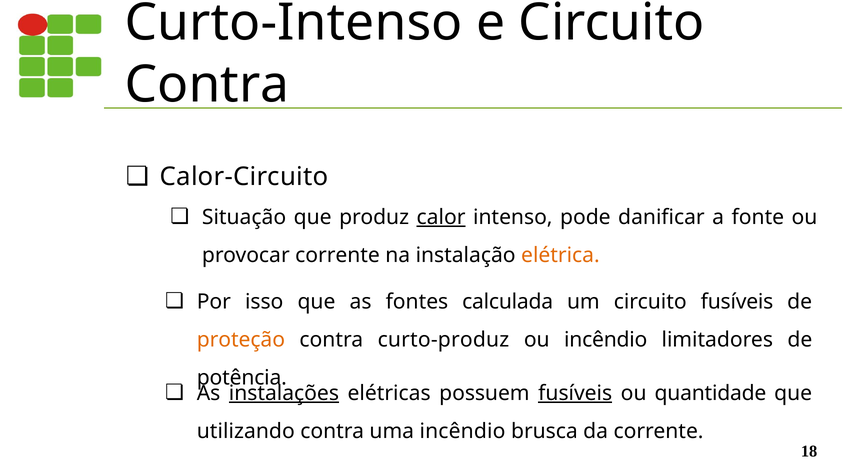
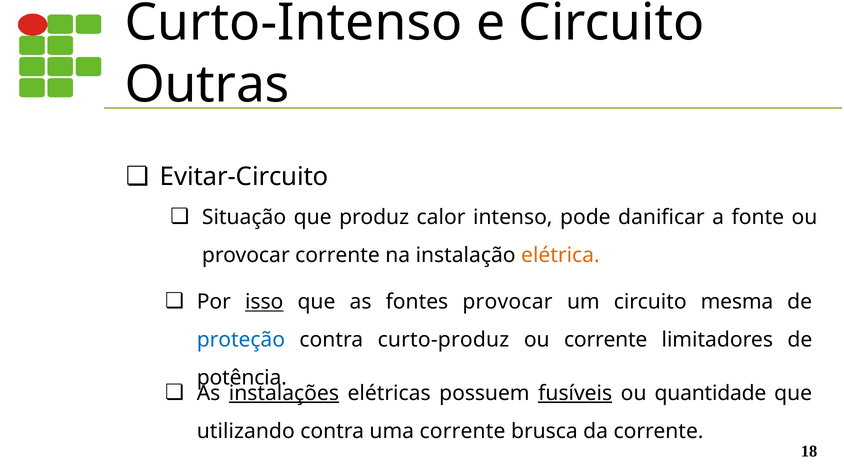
Contra at (207, 84): Contra -> Outras
Calor-Circuito: Calor-Circuito -> Evitar-Circuito
calor underline: present -> none
isso underline: none -> present
fontes calculada: calculada -> provocar
circuito fusíveis: fusíveis -> mesma
proteção colour: orange -> blue
ou incêndio: incêndio -> corrente
uma incêndio: incêndio -> corrente
